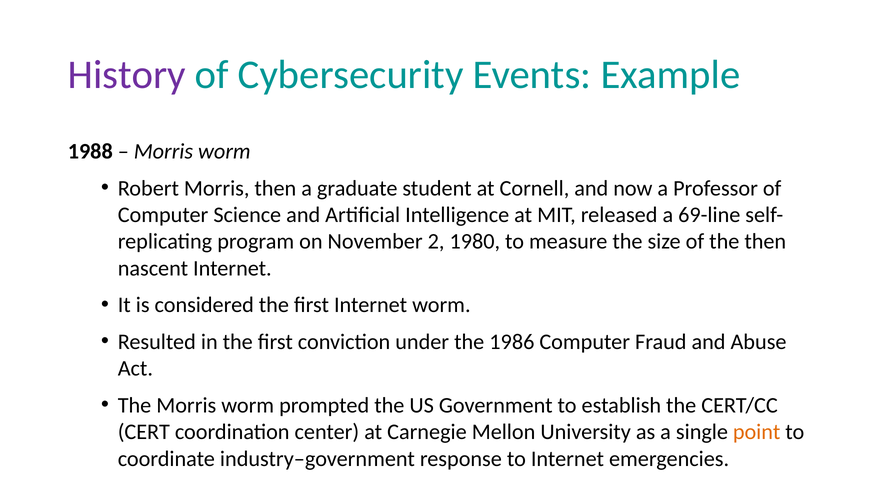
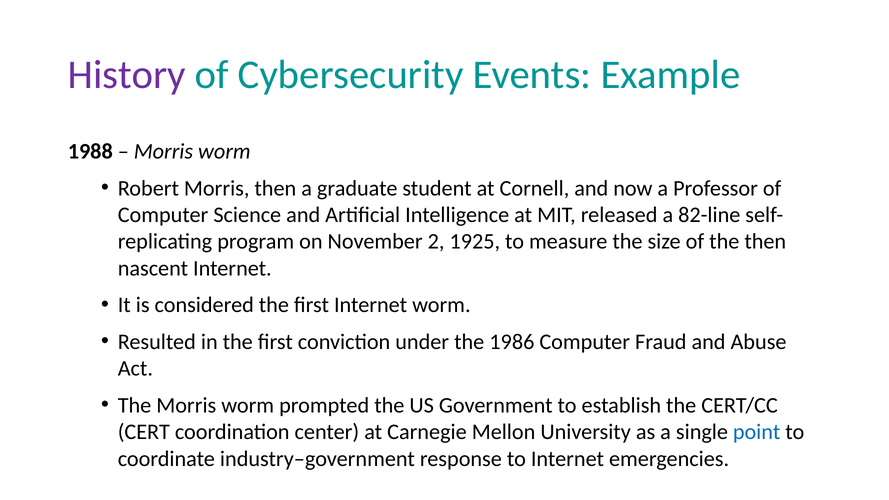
69-line: 69-line -> 82-line
1980: 1980 -> 1925
point colour: orange -> blue
